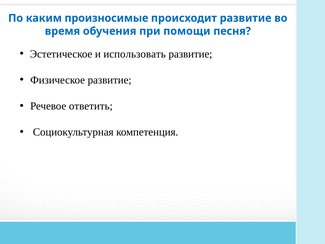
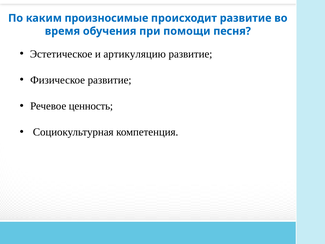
использовать: использовать -> артикуляцию
ответить: ответить -> ценность
